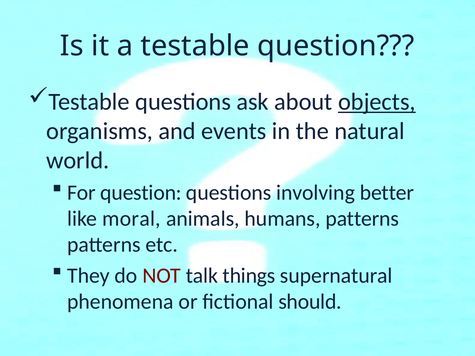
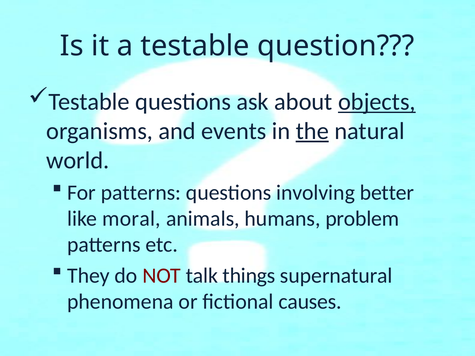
the underline: none -> present
For question: question -> patterns
humans patterns: patterns -> problem
should: should -> causes
